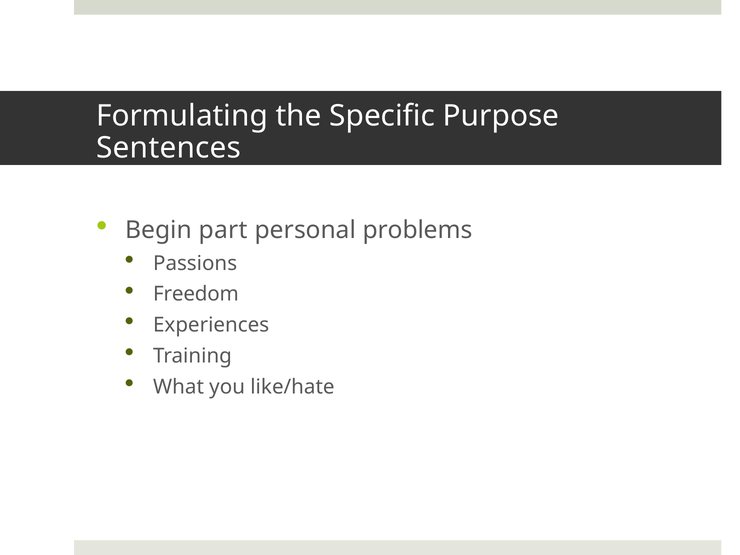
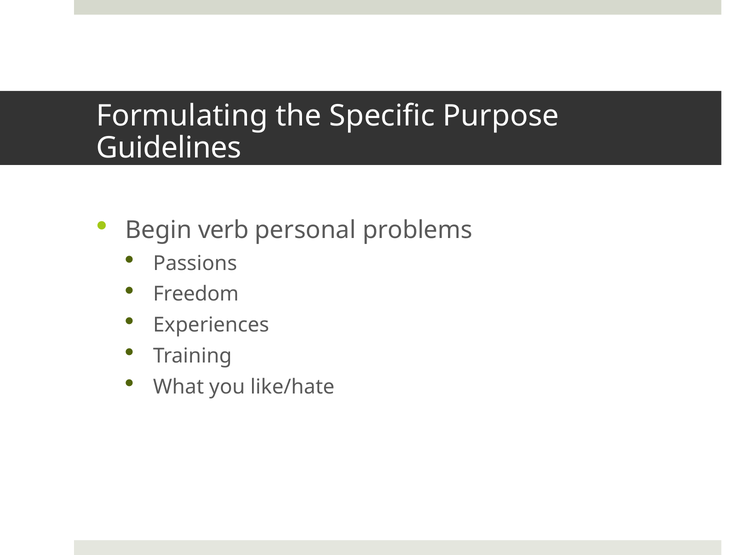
Sentences: Sentences -> Guidelines
part: part -> verb
